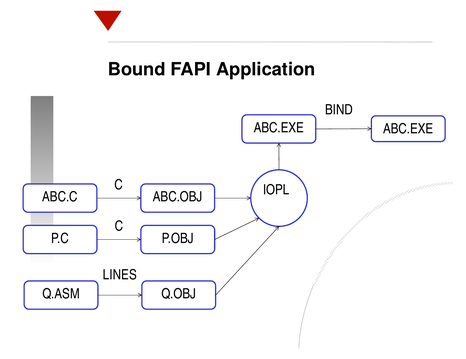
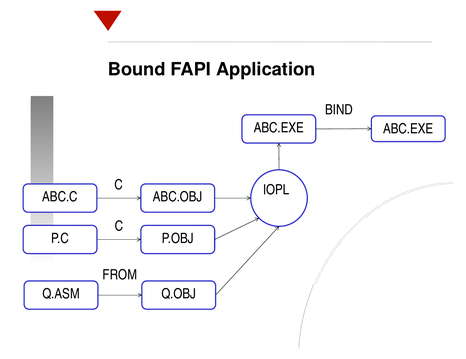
LINES: LINES -> FROM
